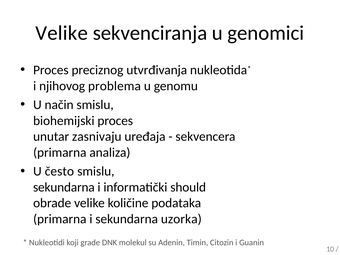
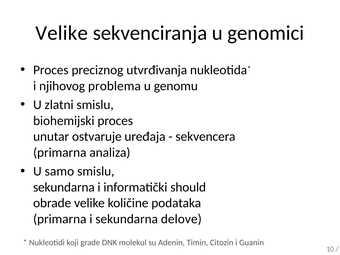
način: način -> zlatni
zasnivaju: zasnivaju -> ostvaruje
često: često -> samo
uzorka: uzorka -> delove
